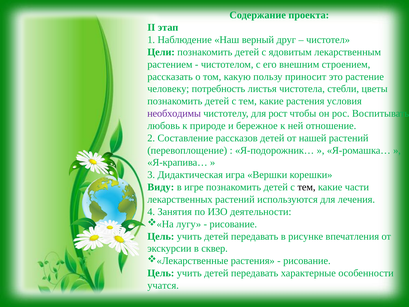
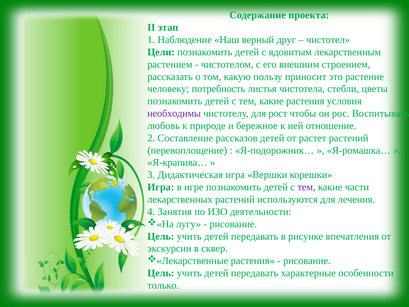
нашей: нашей -> растет
Виду at (161, 187): Виду -> Игра
тем at (307, 187) colour: black -> purple
учатся: учатся -> только
